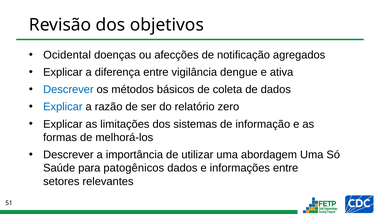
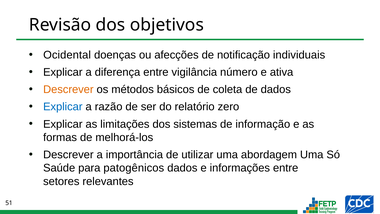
agregados: agregados -> individuais
dengue: dengue -> número
Descrever at (68, 89) colour: blue -> orange
